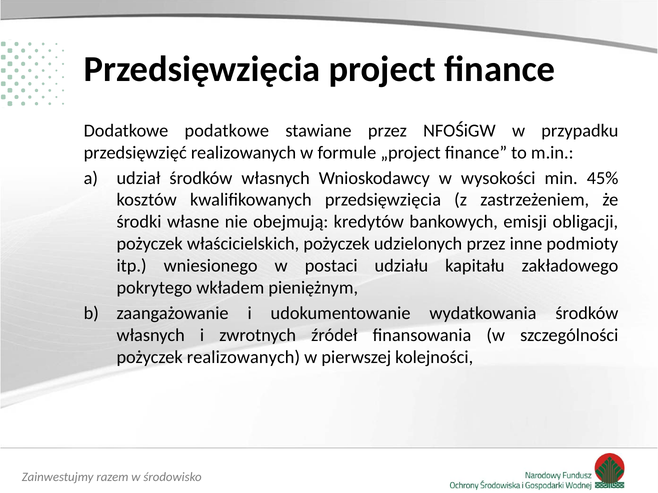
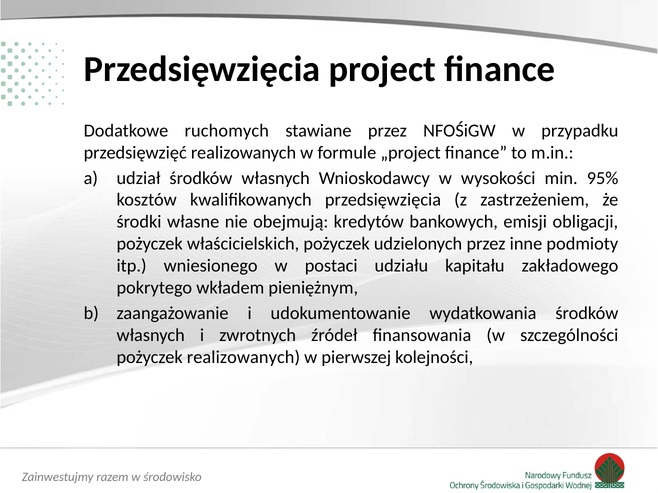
podatkowe: podatkowe -> ruchomych
45%: 45% -> 95%
